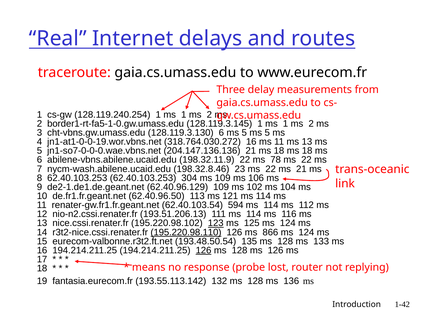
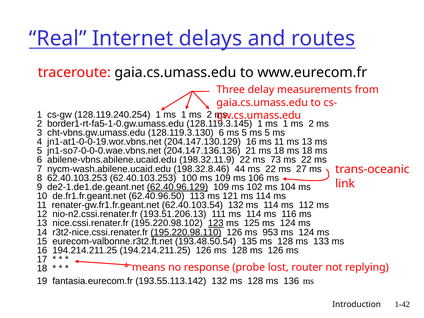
318.764.030.272: 318.764.030.272 -> 204.147.130.129
78: 78 -> 73
23: 23 -> 44
ms 21: 21 -> 27
304: 304 -> 100
62.40.96.129 underline: none -> present
62.40.103.54 594: 594 -> 132
866: 866 -> 953
126 at (204, 250) underline: present -> none
